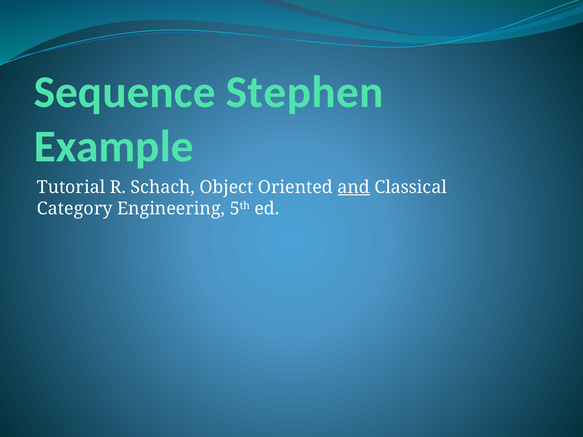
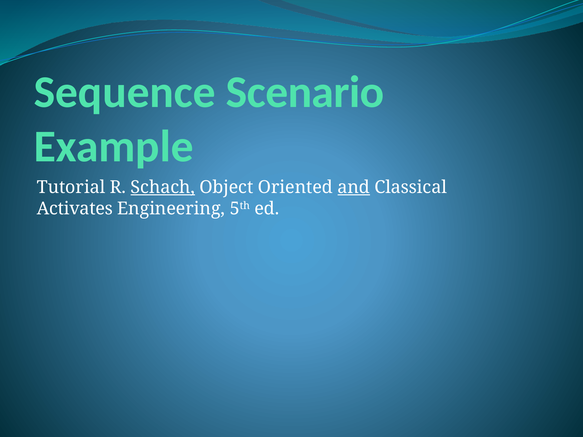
Stephen: Stephen -> Scenario
Schach underline: none -> present
Category: Category -> Activates
